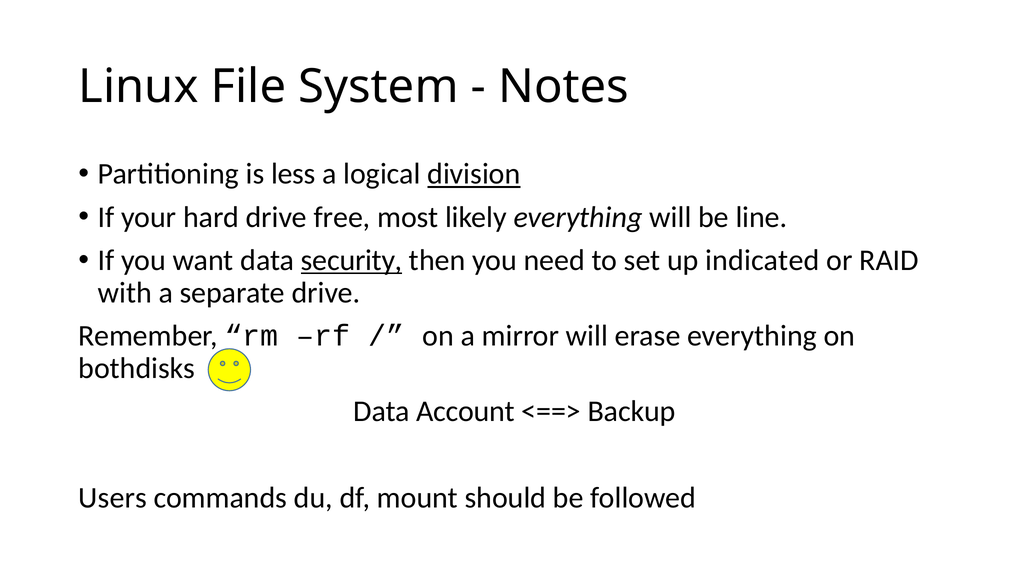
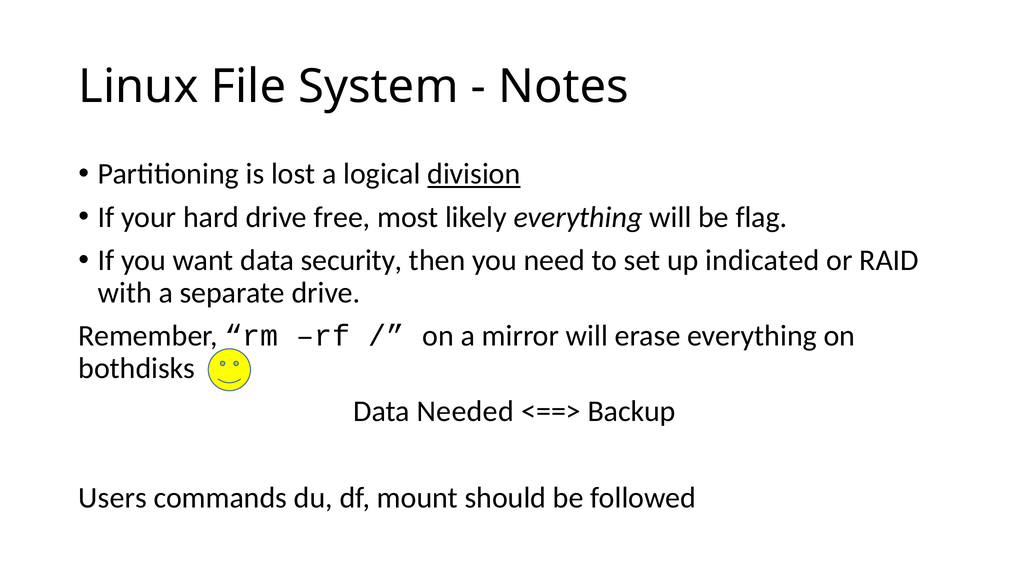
less: less -> lost
line: line -> flag
security underline: present -> none
Account: Account -> Needed
